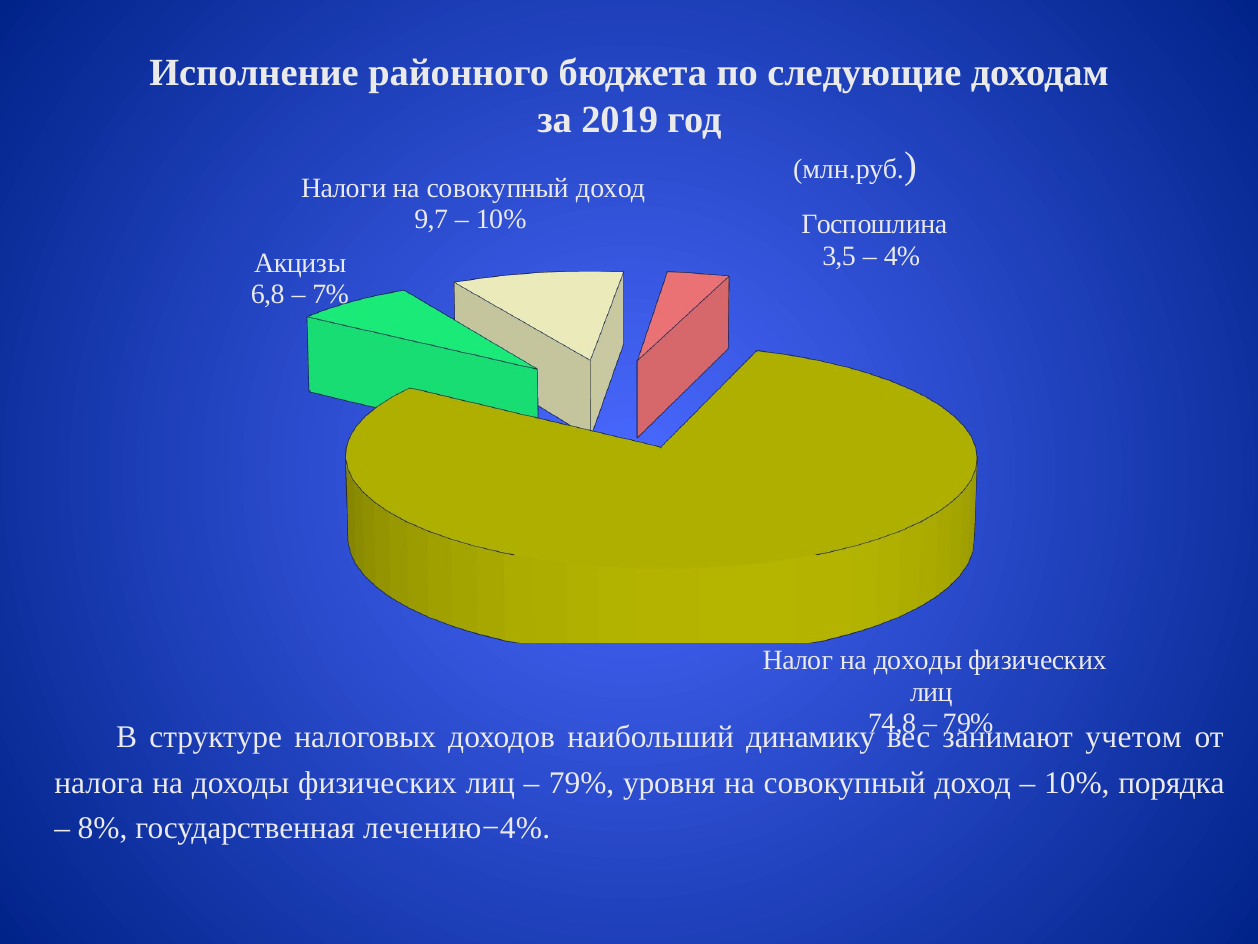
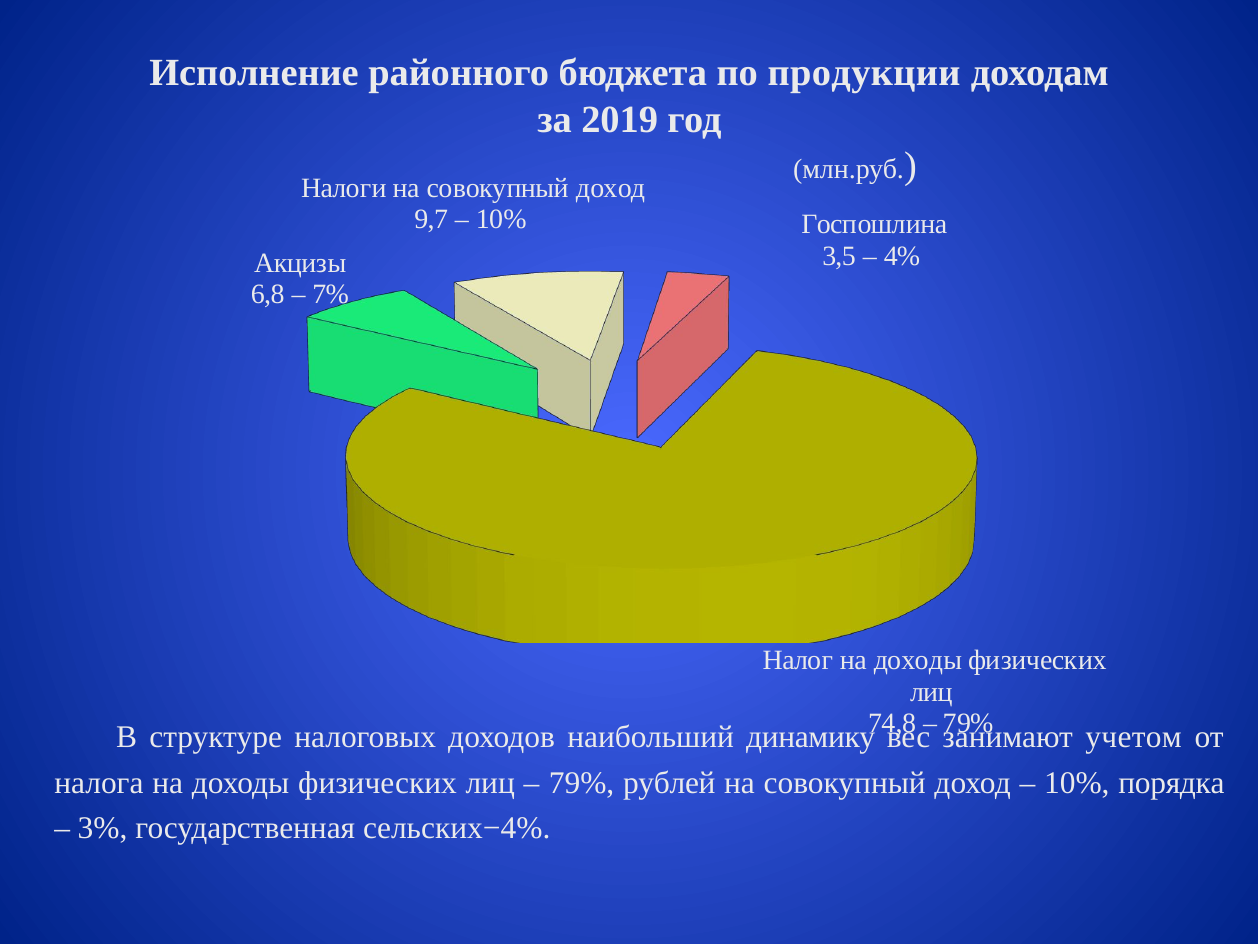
следующие: следующие -> продукции
уровня: уровня -> рублей
8%: 8% -> 3%
лечению−4%: лечению−4% -> сельских−4%
